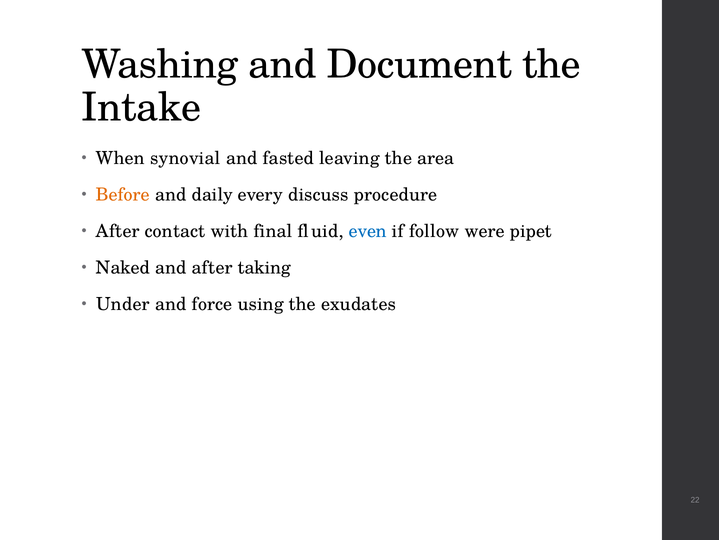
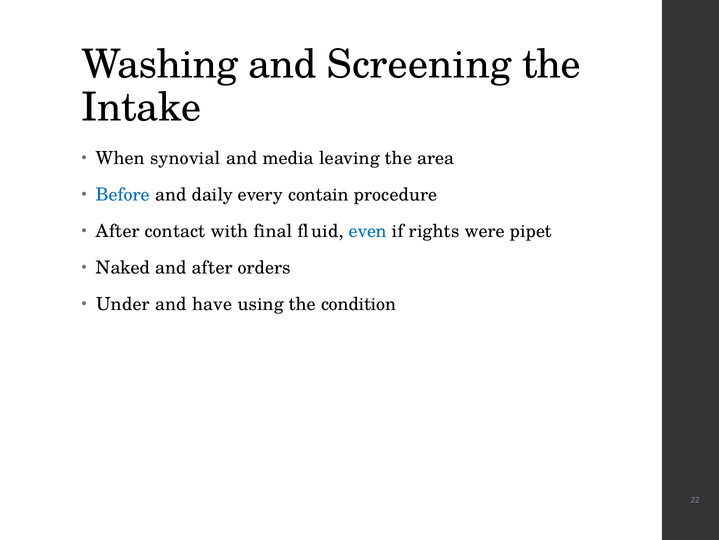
Document: Document -> Screening
fasted: fasted -> media
Before colour: orange -> blue
discuss: discuss -> contain
follow: follow -> rights
taking: taking -> orders
force: force -> have
exudates: exudates -> condition
